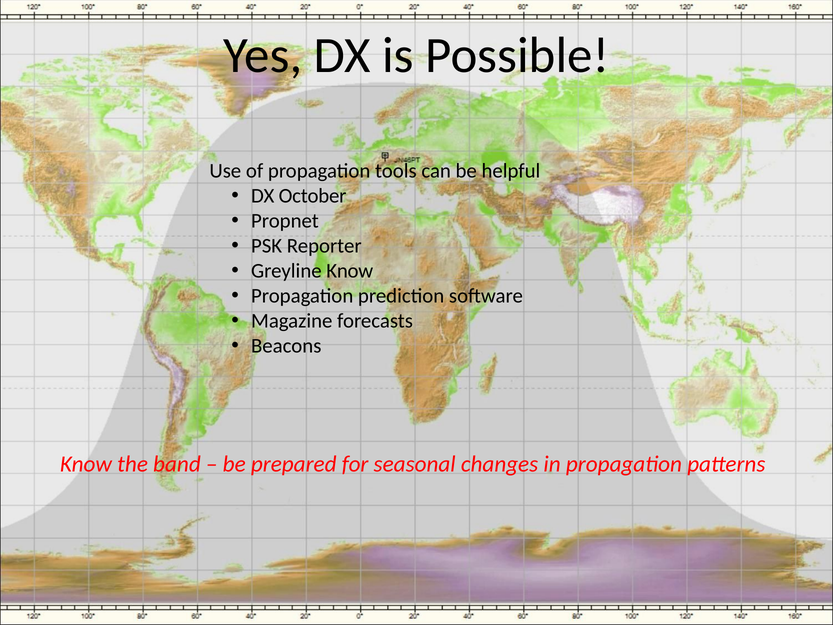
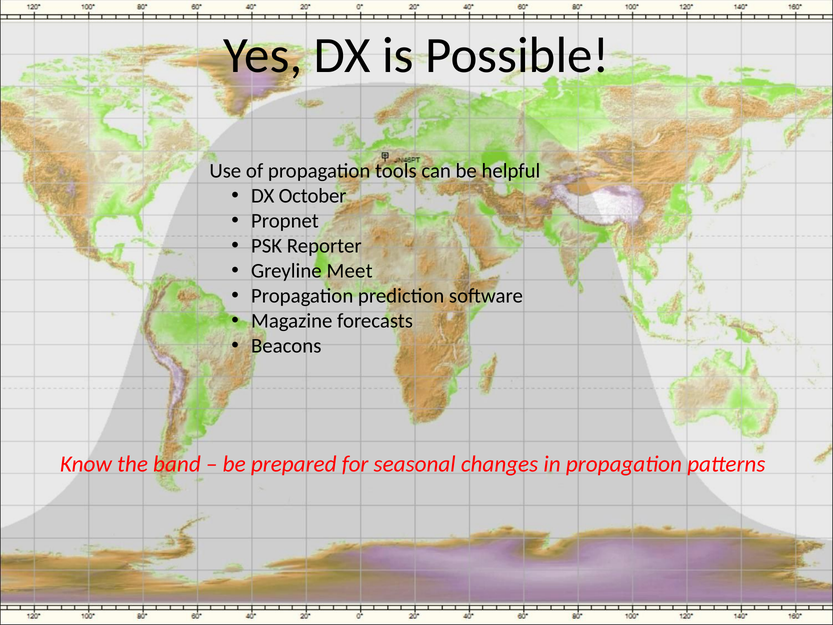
Greyline Know: Know -> Meet
